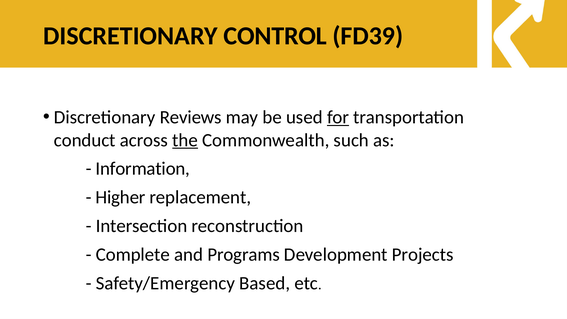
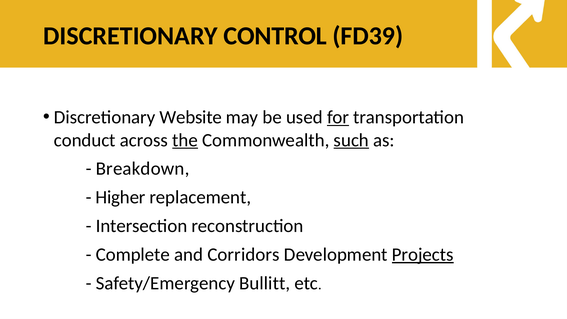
Reviews: Reviews -> Website
such underline: none -> present
Information: Information -> Breakdown
Programs: Programs -> Corridors
Projects underline: none -> present
Based: Based -> Bullitt
